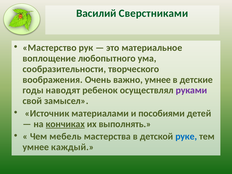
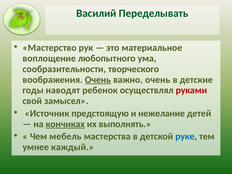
Сверстниками: Сверстниками -> Переделывать
Очень at (98, 80) underline: none -> present
важно умнее: умнее -> очень
руками colour: purple -> red
материалами: материалами -> предстоящую
пособиями: пособиями -> нежелание
